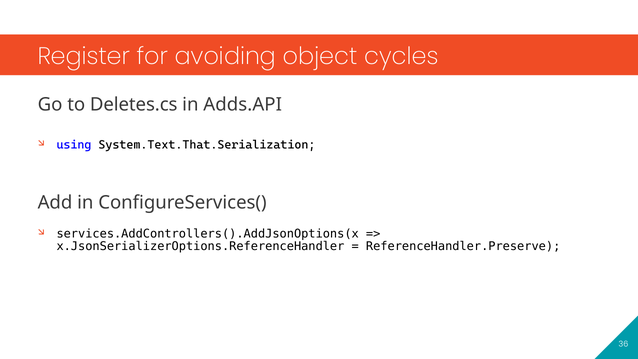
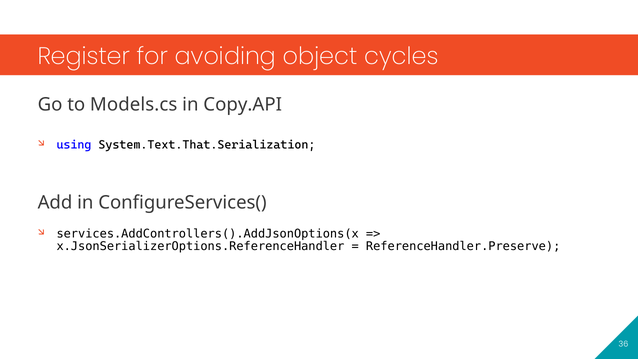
Deletes.cs: Deletes.cs -> Models.cs
Adds.API: Adds.API -> Copy.API
